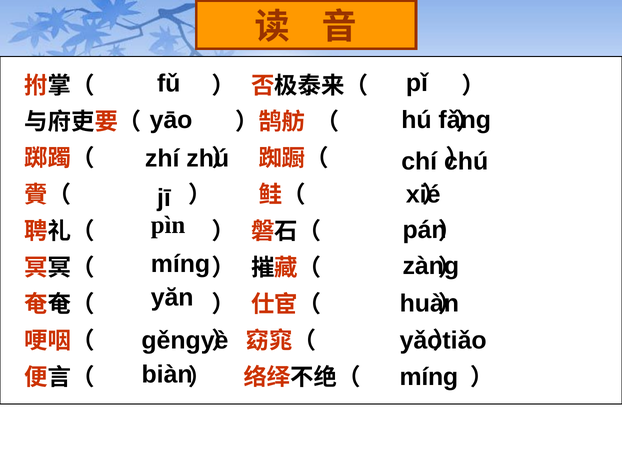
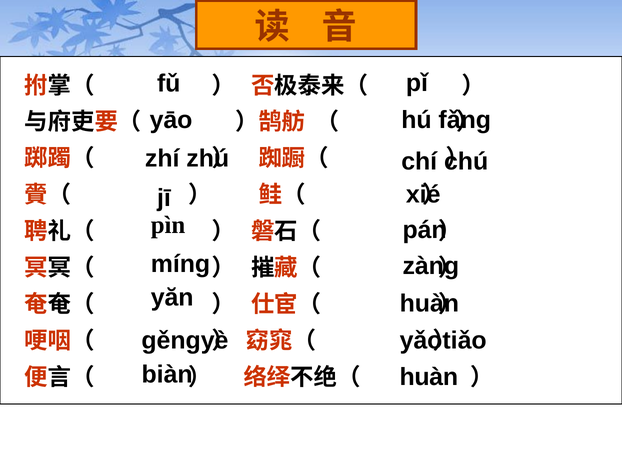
biàn míng: míng -> huàn
